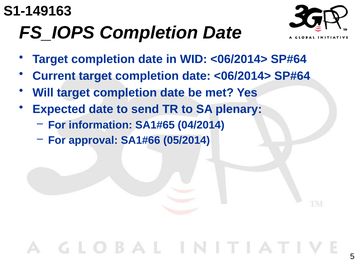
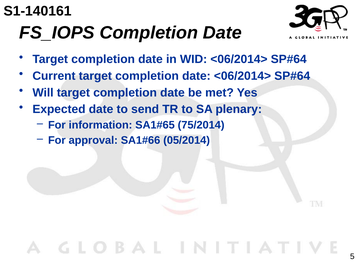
S1-149163: S1-149163 -> S1-140161
04/2014: 04/2014 -> 75/2014
